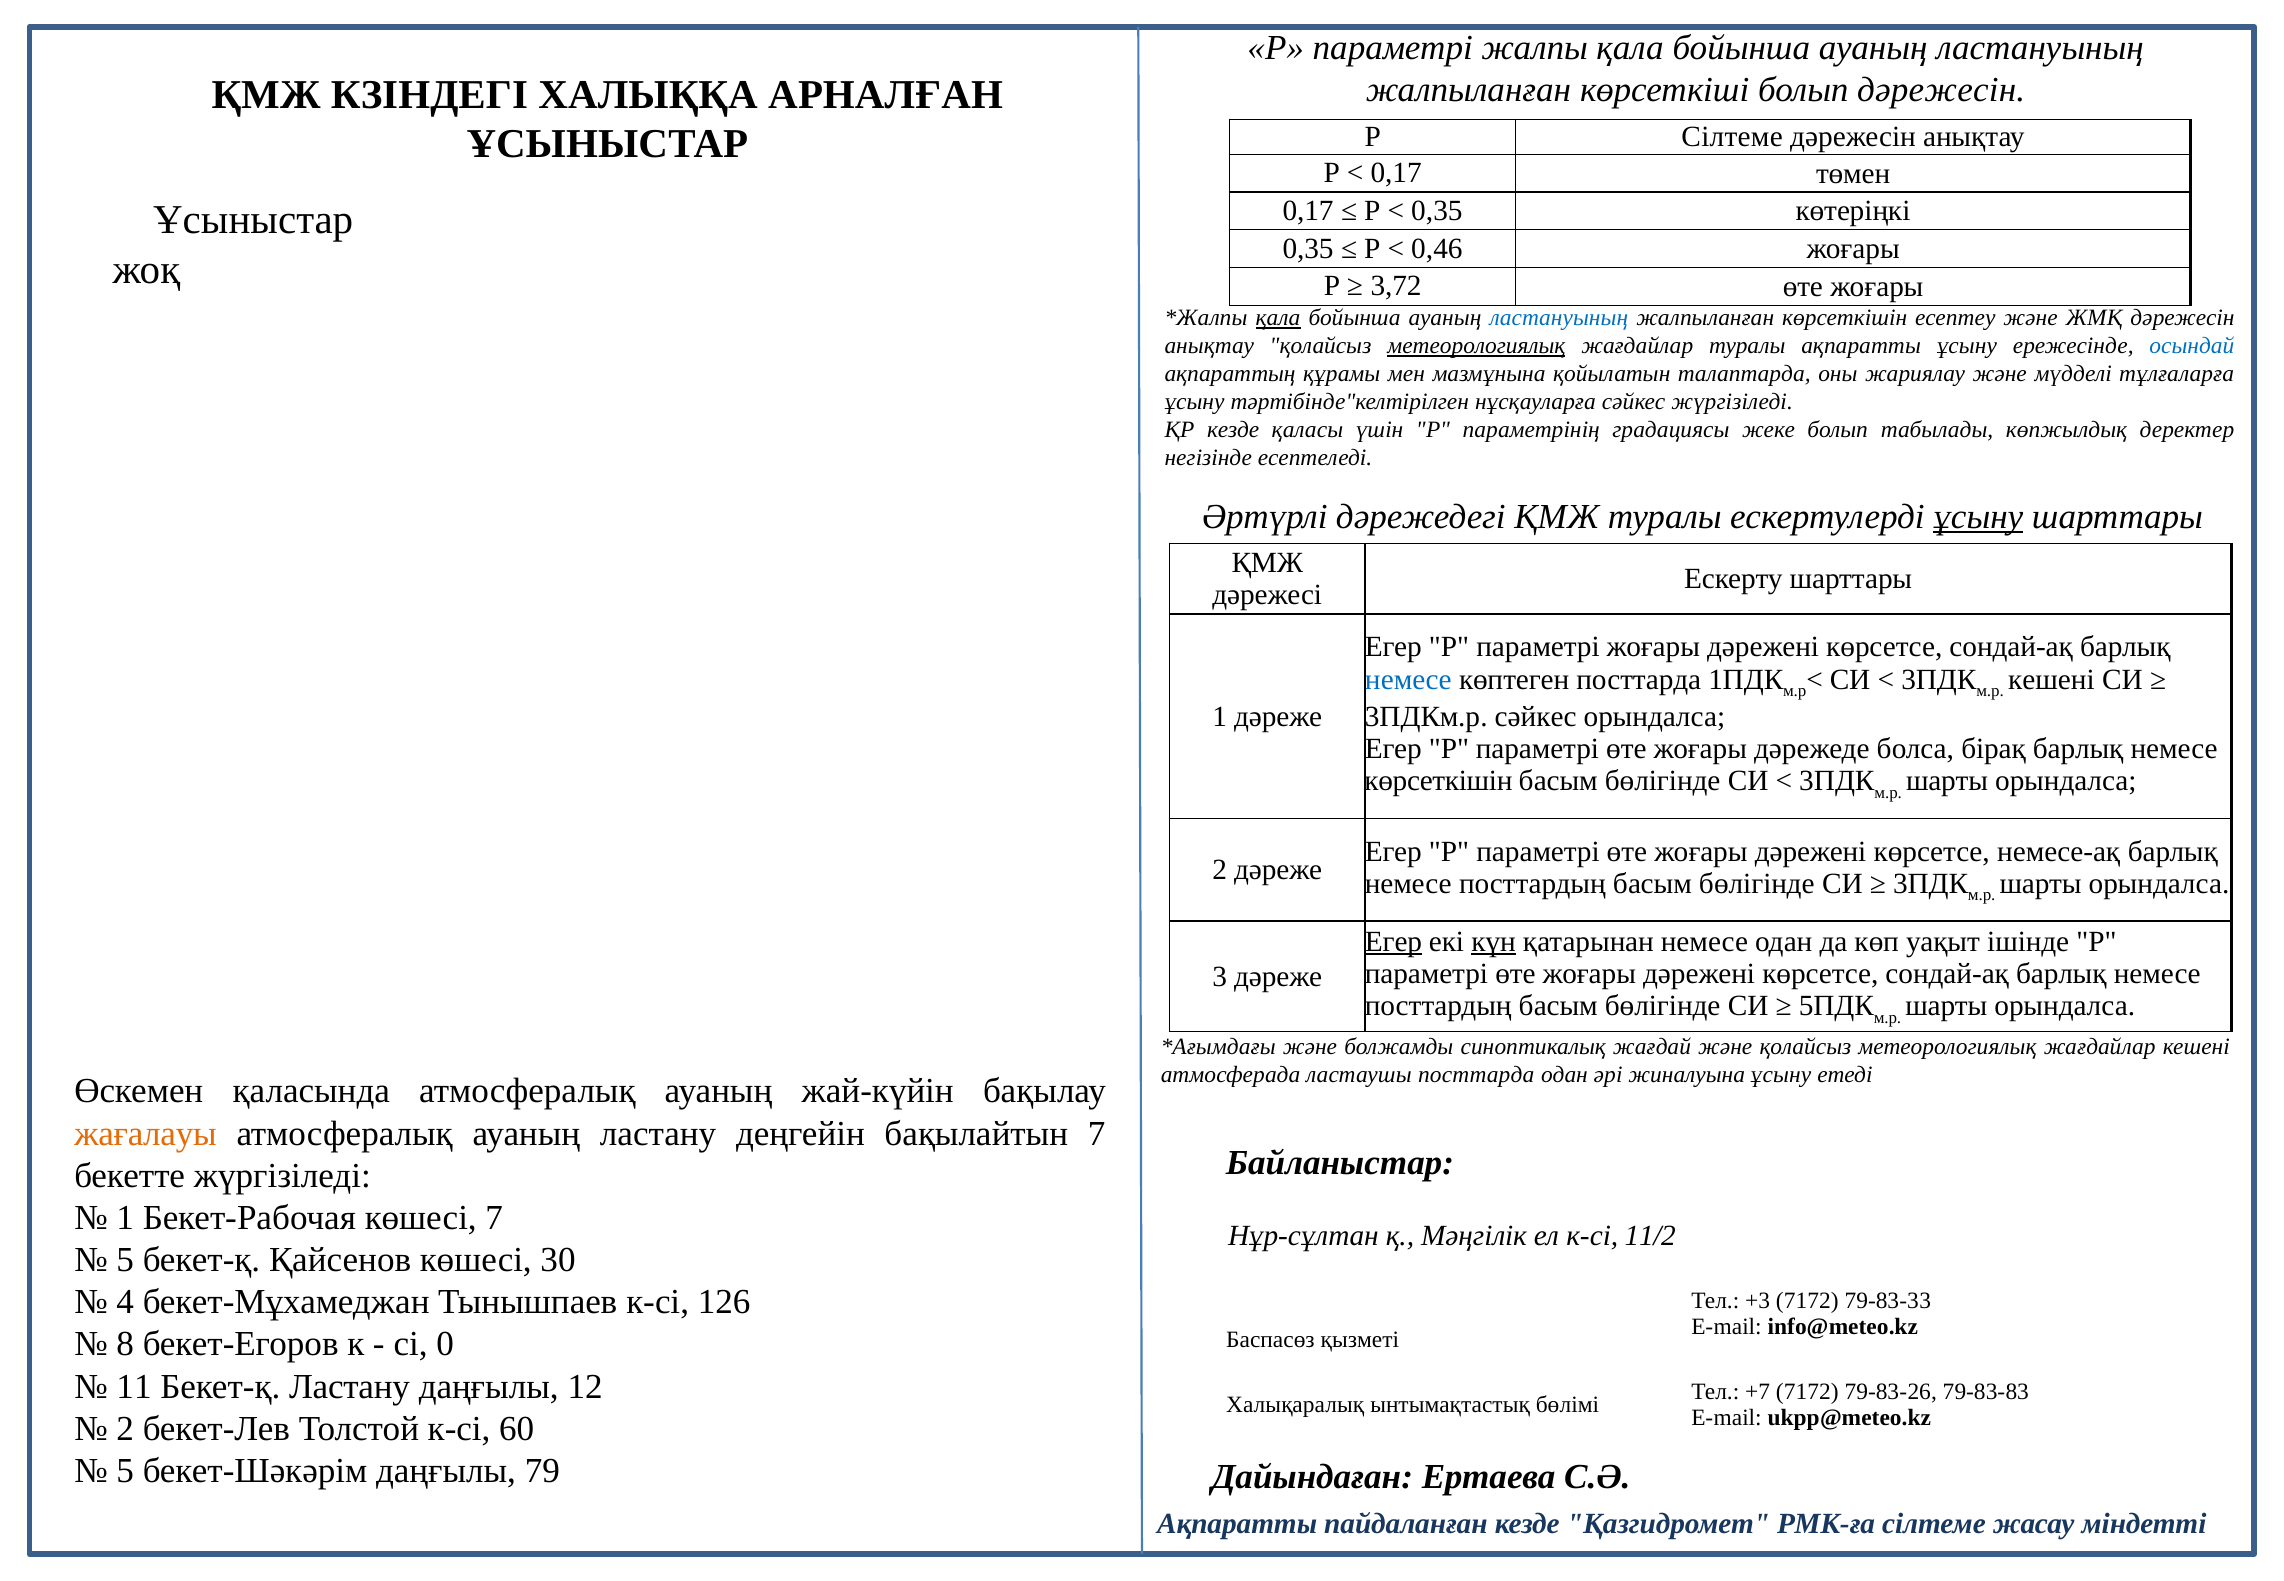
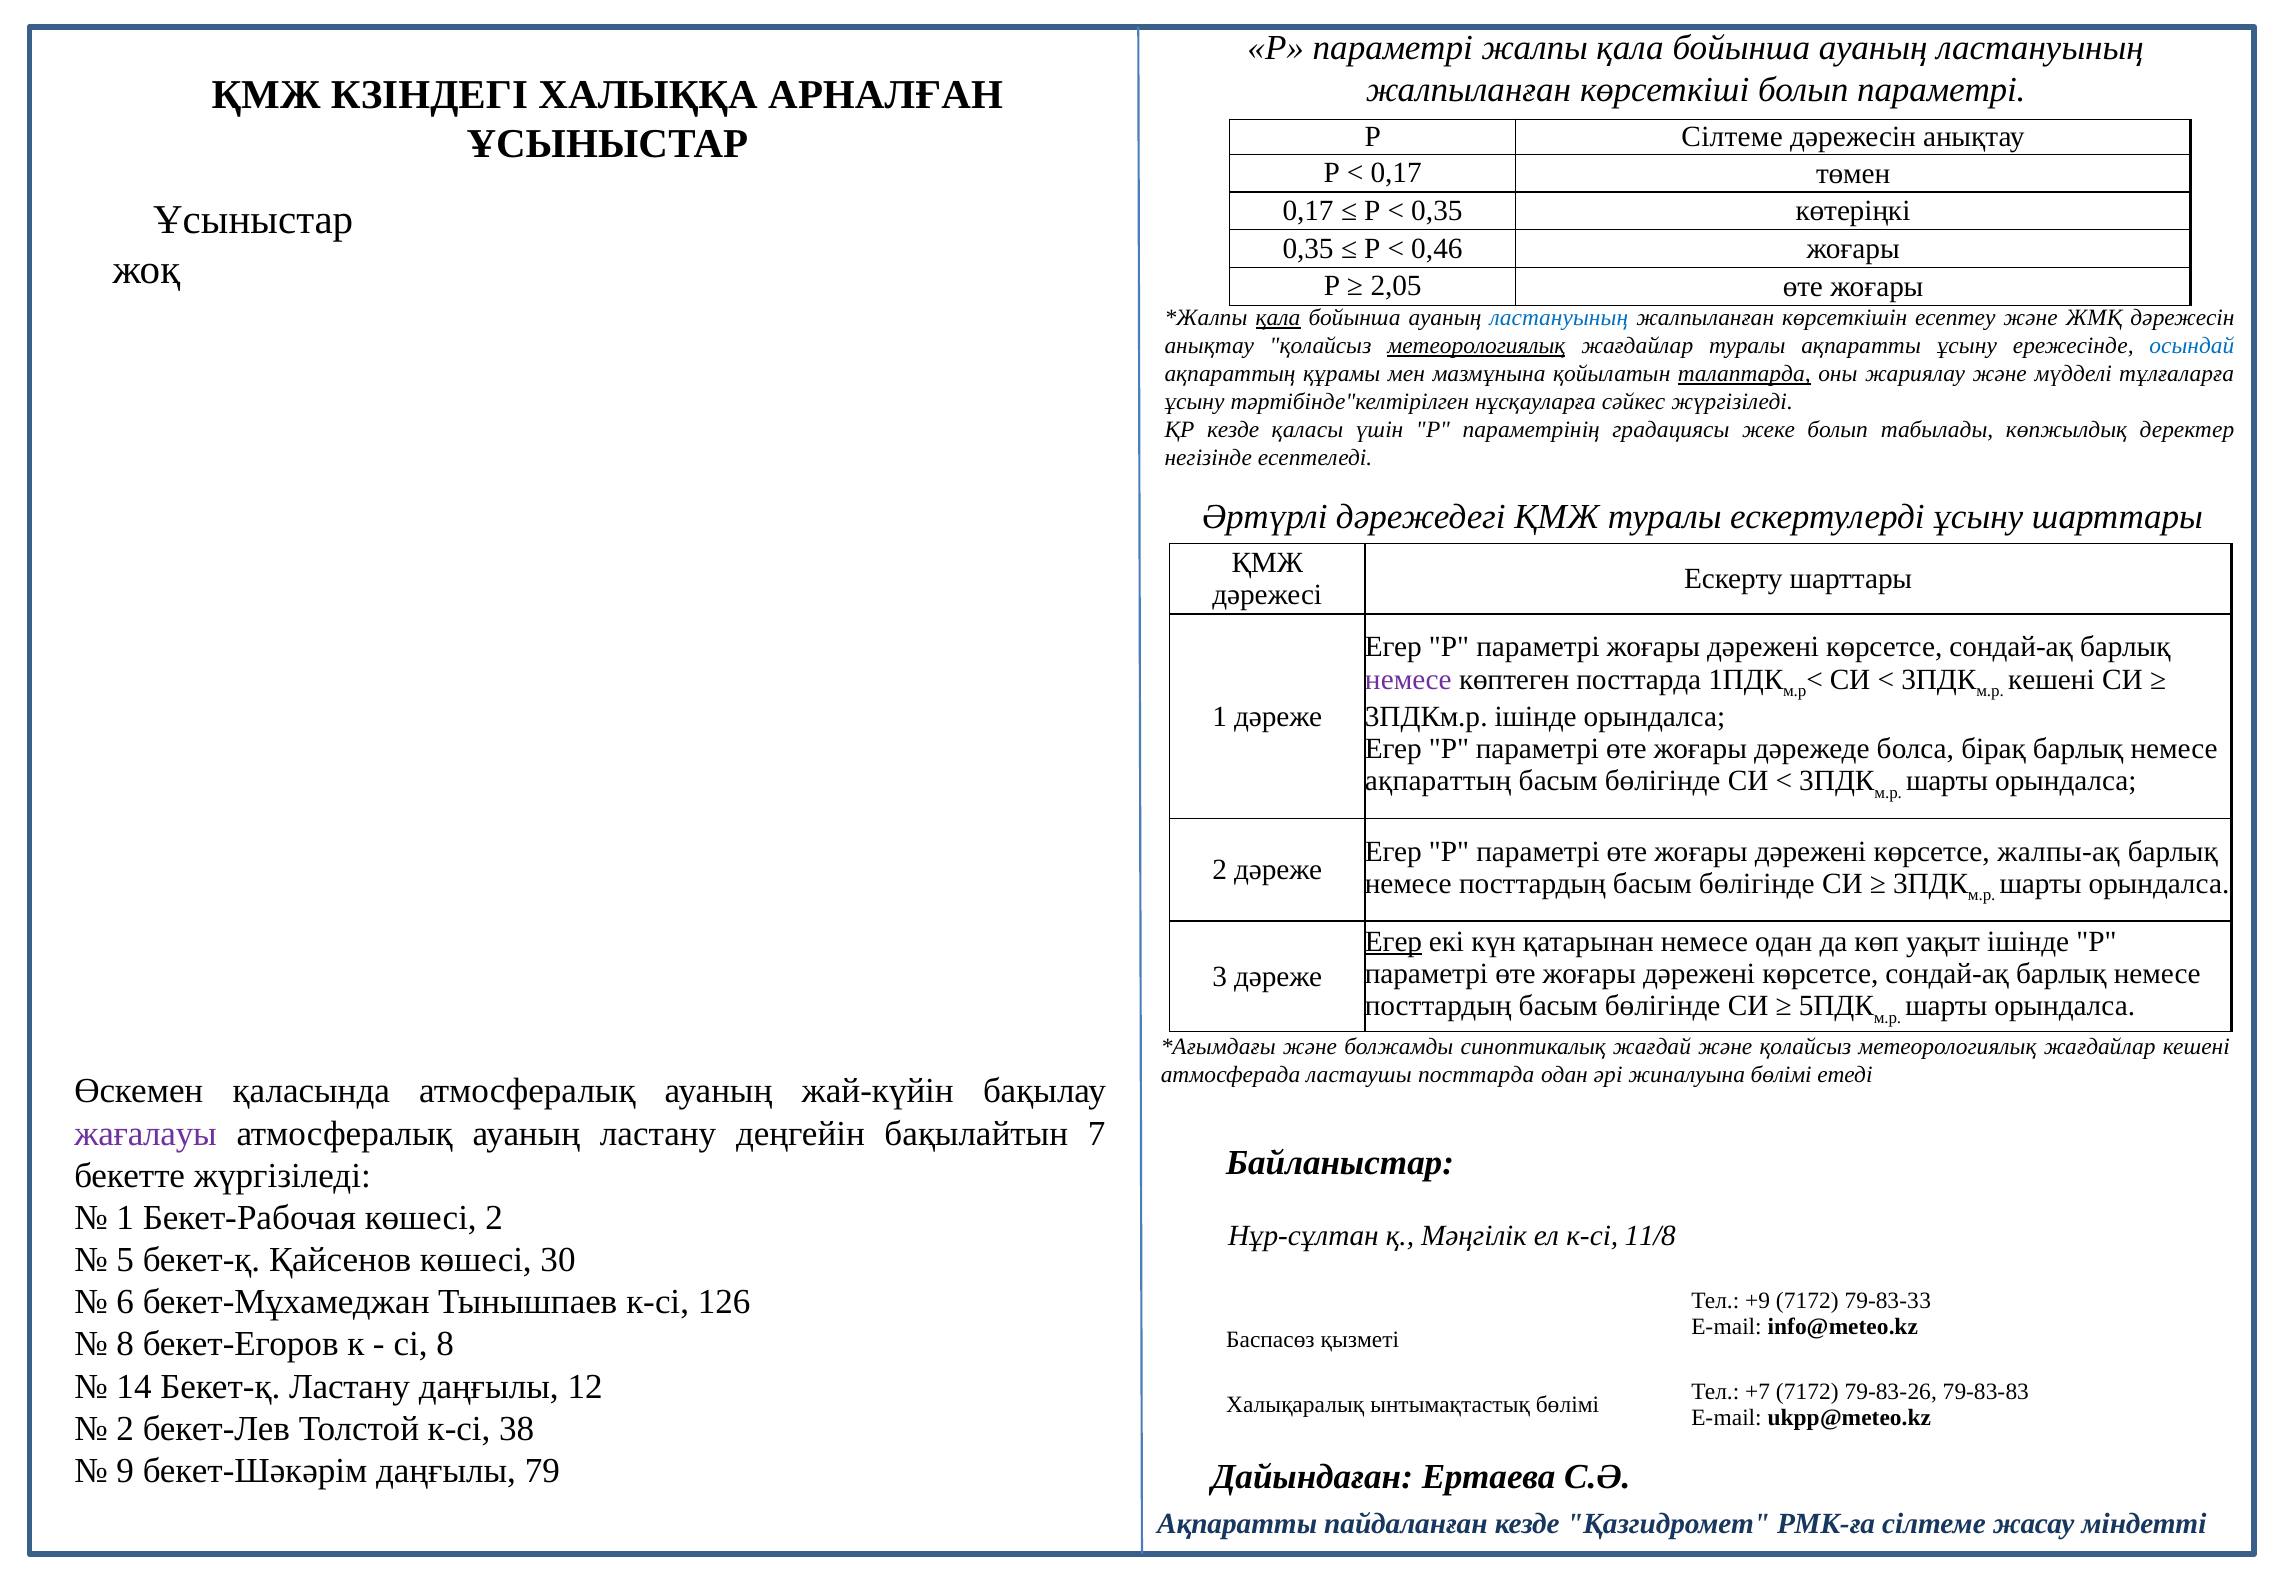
болып дәрежесін: дәрежесін -> параметрі
3,72: 3,72 -> 2,05
талаптарда underline: none -> present
ұсыну at (1978, 517) underline: present -> none
немесе at (1408, 680) colour: blue -> purple
3ПДКм.р сәйкес: сәйкес -> ішінде
көрсеткішін at (1438, 781): көрсеткішін -> ақпараттың
немесе-ақ: немесе-ақ -> жалпы-ақ
күн underline: present -> none
жиналуына ұсыну: ұсыну -> бөлімі
жағалауы colour: orange -> purple
көшесі 7: 7 -> 2
11/2: 11/2 -> 11/8
4: 4 -> 6
+3: +3 -> +9
сі 0: 0 -> 8
11: 11 -> 14
60: 60 -> 38
5 at (125, 1471): 5 -> 9
